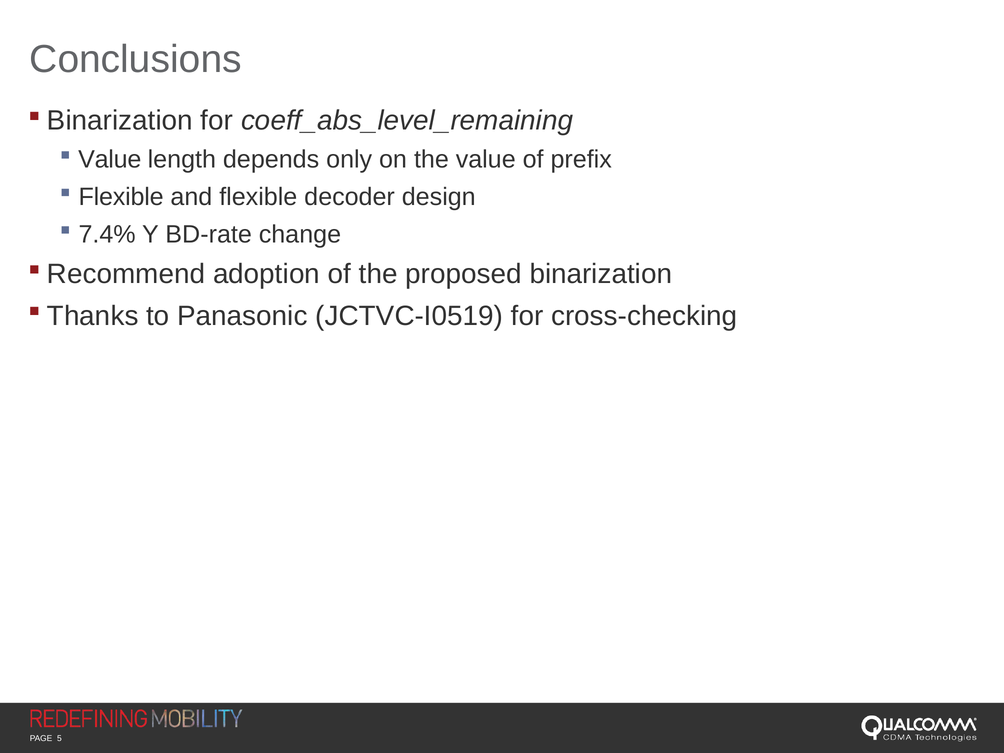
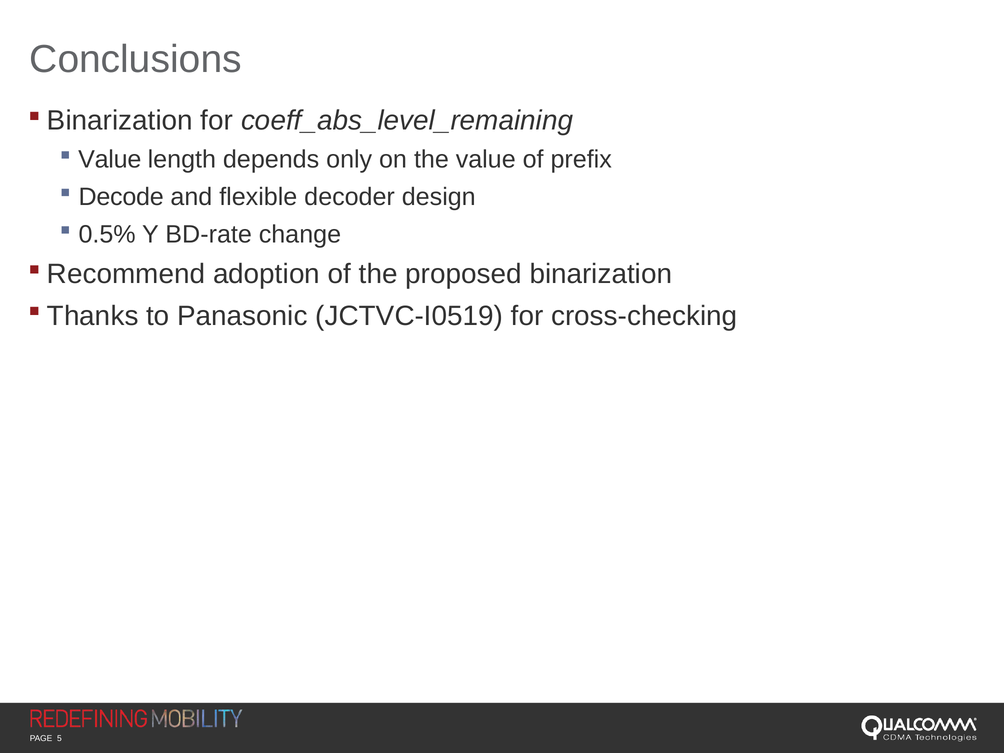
Flexible at (121, 197): Flexible -> Decode
7.4%: 7.4% -> 0.5%
